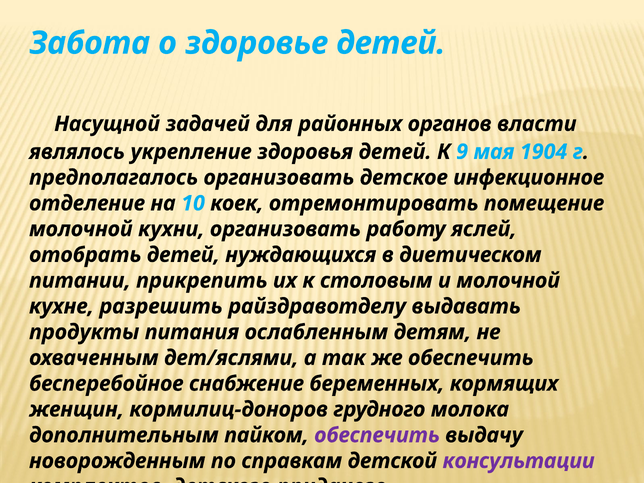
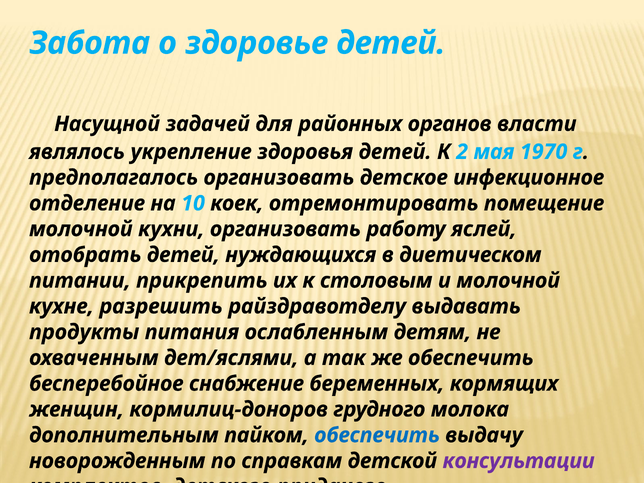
9: 9 -> 2
1904: 1904 -> 1970
обеспечить at (377, 435) colour: purple -> blue
